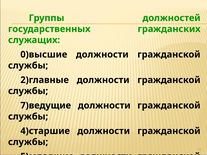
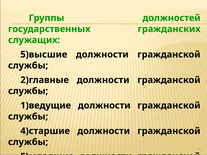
0)высшие: 0)высшие -> 5)высшие
7)ведущие: 7)ведущие -> 1)ведущие
